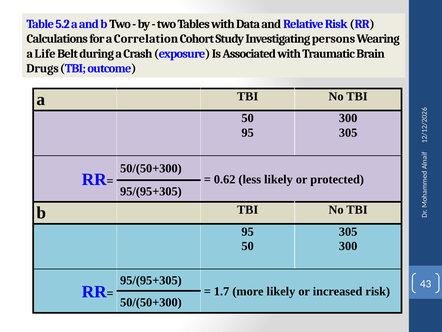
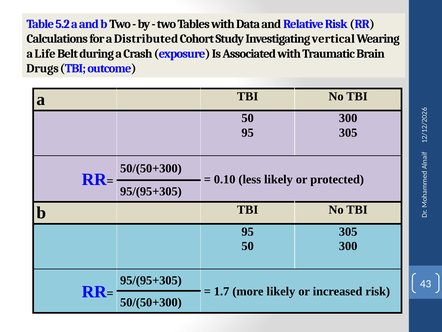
Correlation: Correlation -> Distributed
persons: persons -> vertical
0.62: 0.62 -> 0.10
